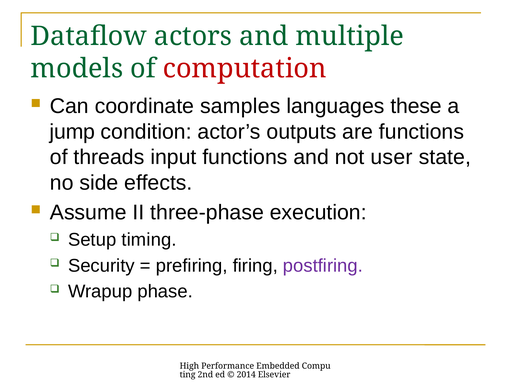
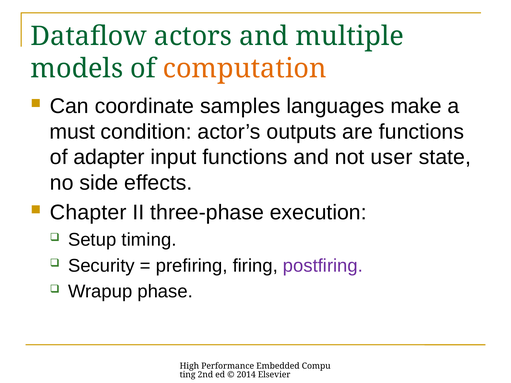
computation colour: red -> orange
these: these -> make
jump: jump -> must
threads: threads -> adapter
Assume: Assume -> Chapter
